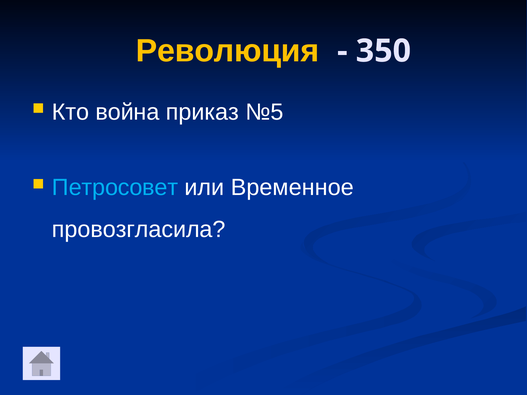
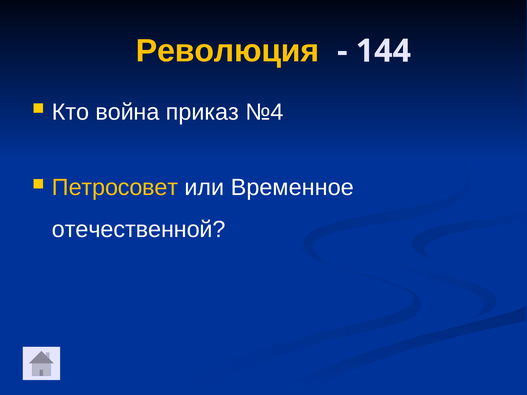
350: 350 -> 144
№5: №5 -> №4
Петросовет colour: light blue -> yellow
провозгласила: провозгласила -> отечественной
